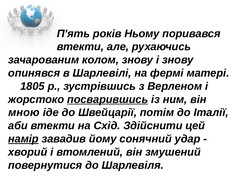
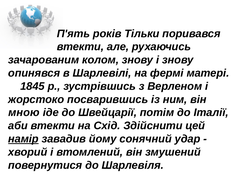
Ньому: Ньому -> Тільки
1805: 1805 -> 1845
посварившись underline: present -> none
